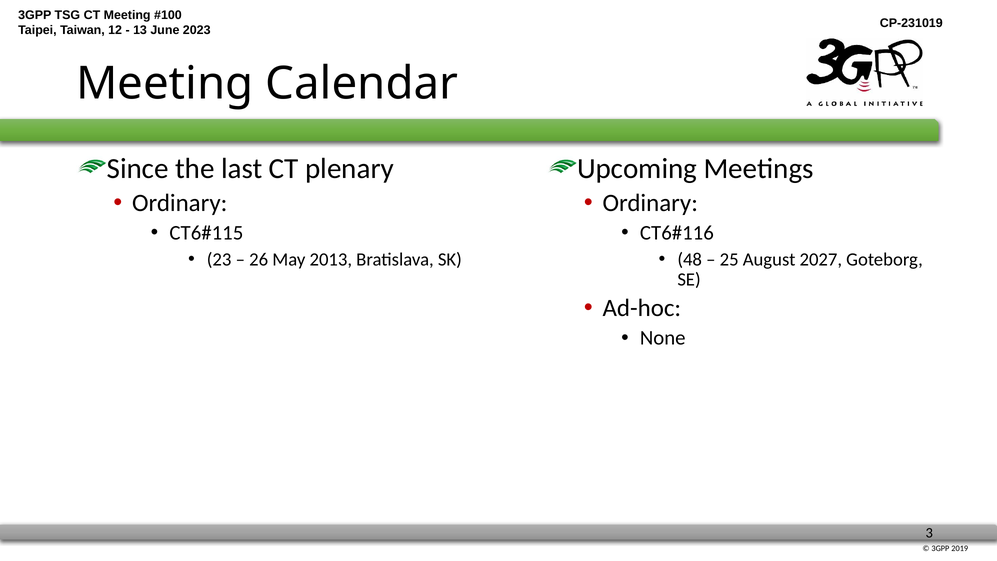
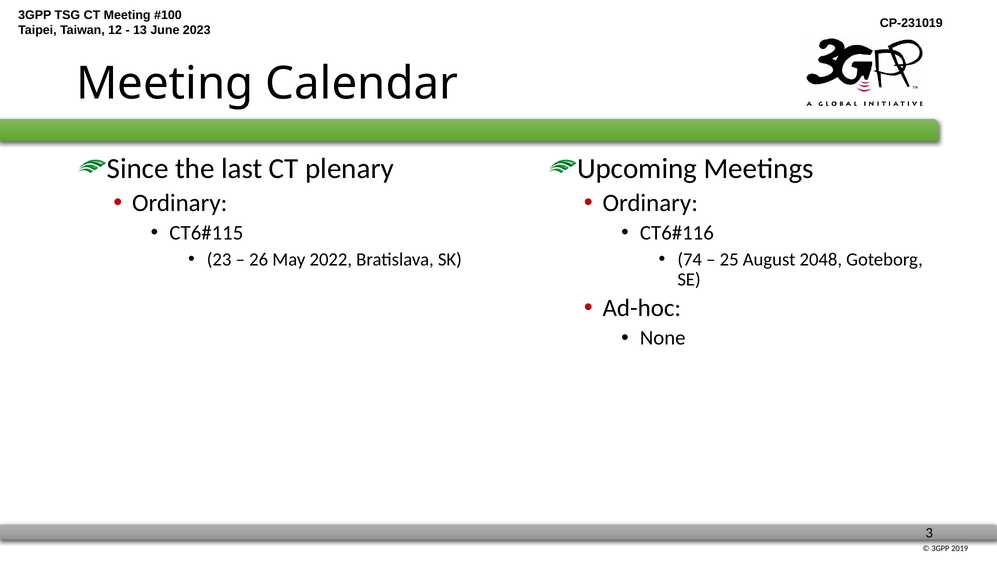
2013: 2013 -> 2022
48: 48 -> 74
2027: 2027 -> 2048
